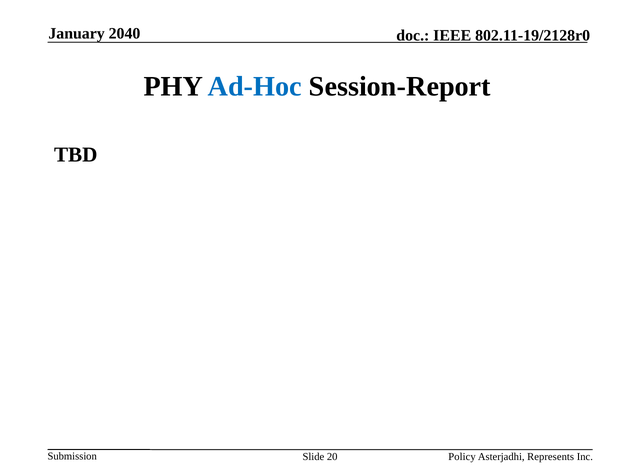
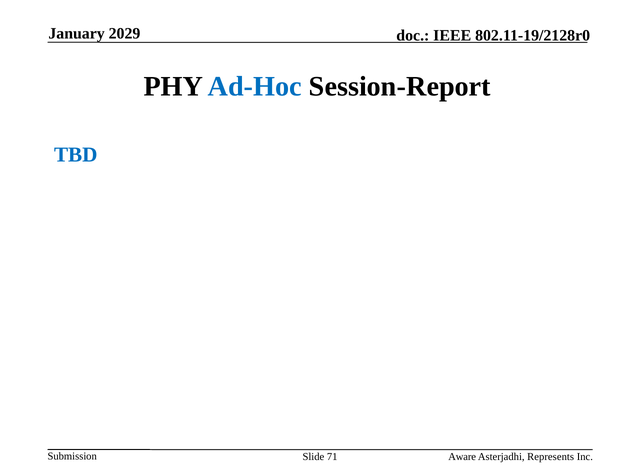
2040: 2040 -> 2029
TBD colour: black -> blue
20: 20 -> 71
Policy: Policy -> Aware
